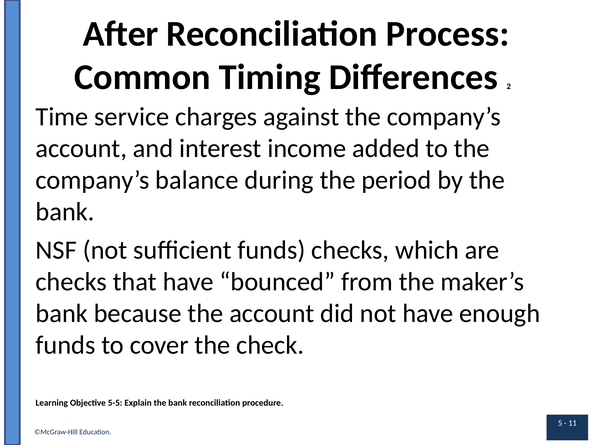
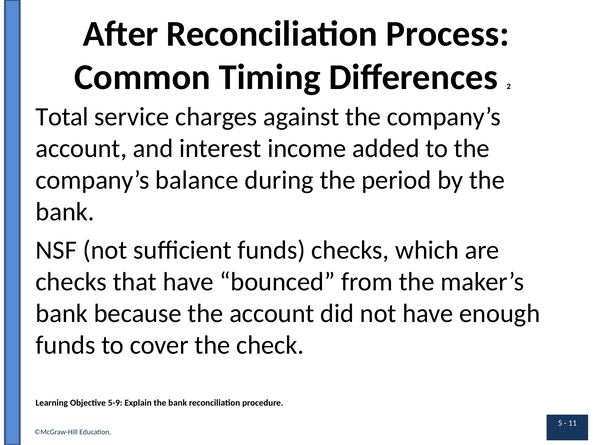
Time: Time -> Total
5-5: 5-5 -> 5-9
